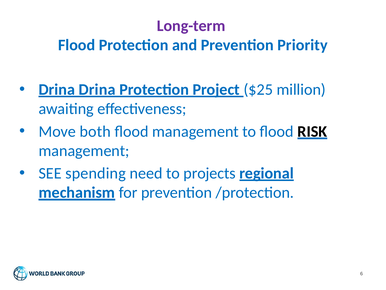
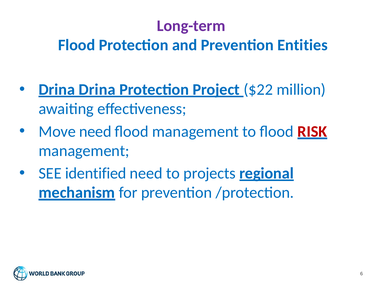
Priority: Priority -> Entities
$25: $25 -> $22
Move both: both -> need
RISK colour: black -> red
spending: spending -> identified
